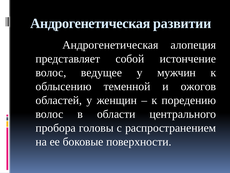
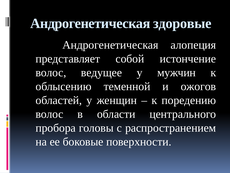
развитии: развитии -> здоровые
